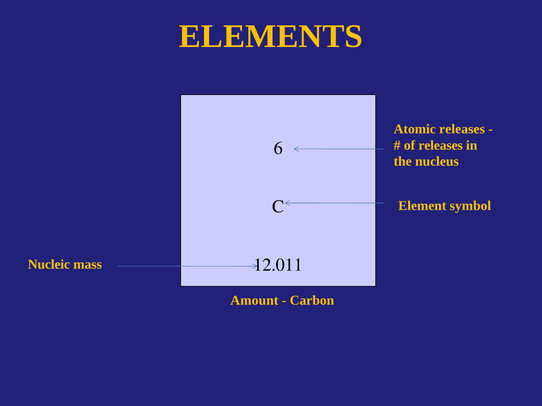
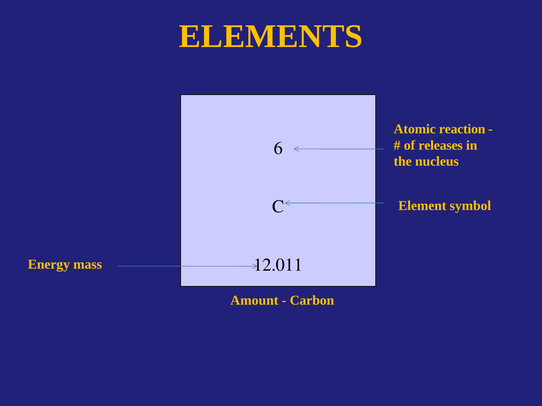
Atomic releases: releases -> reaction
Nucleic: Nucleic -> Energy
